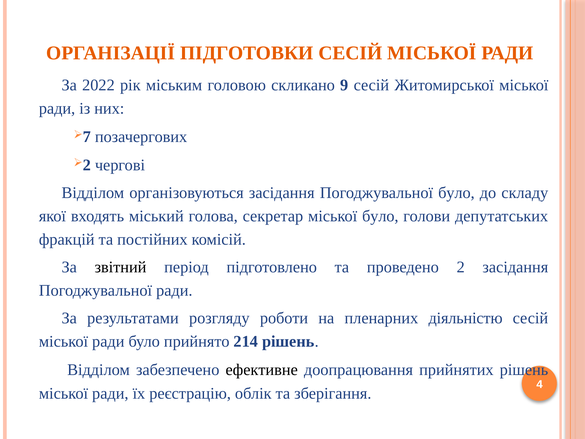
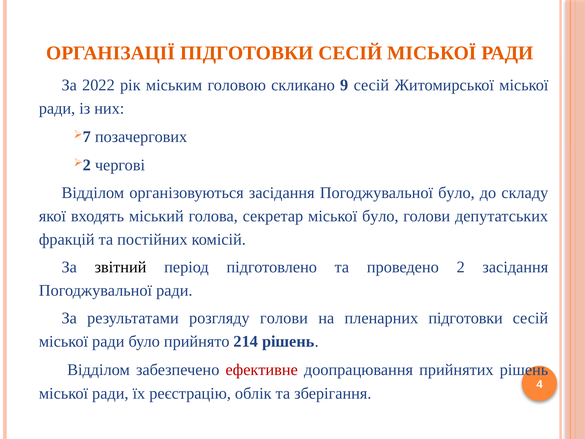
розгляду роботи: роботи -> голови
пленарних діяльністю: діяльністю -> підготовки
ефективне colour: black -> red
